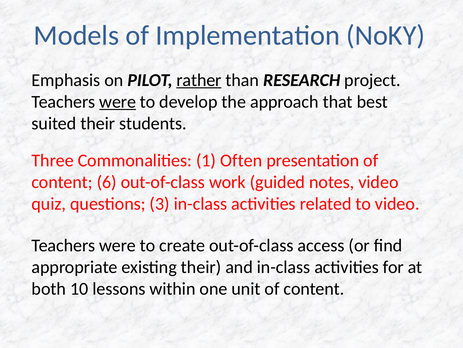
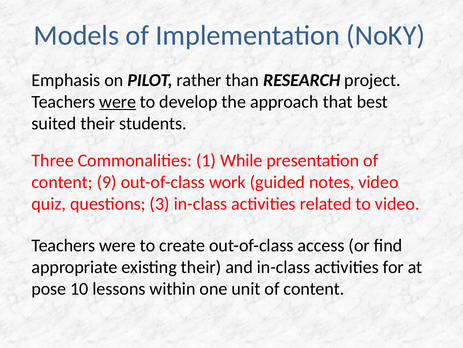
rather underline: present -> none
Often: Often -> While
6: 6 -> 9
both: both -> pose
